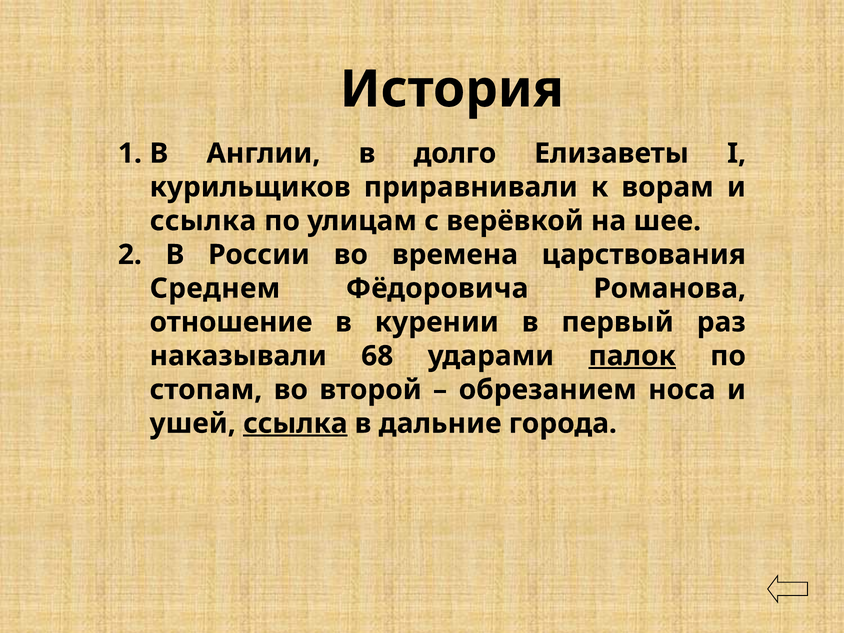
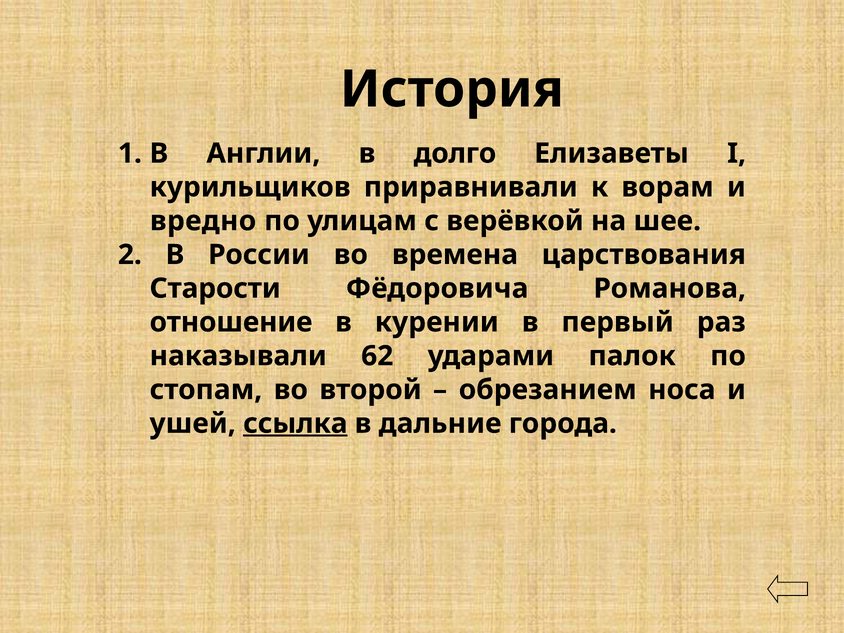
ссылка at (203, 221): ссылка -> вредно
Среднем: Среднем -> Старости
68: 68 -> 62
палок underline: present -> none
